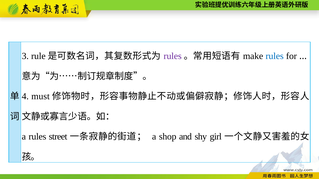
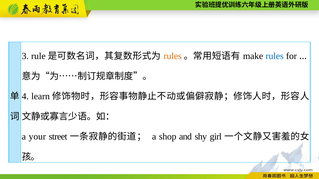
rules at (173, 56) colour: purple -> orange
must: must -> learn
a rules: rules -> your
